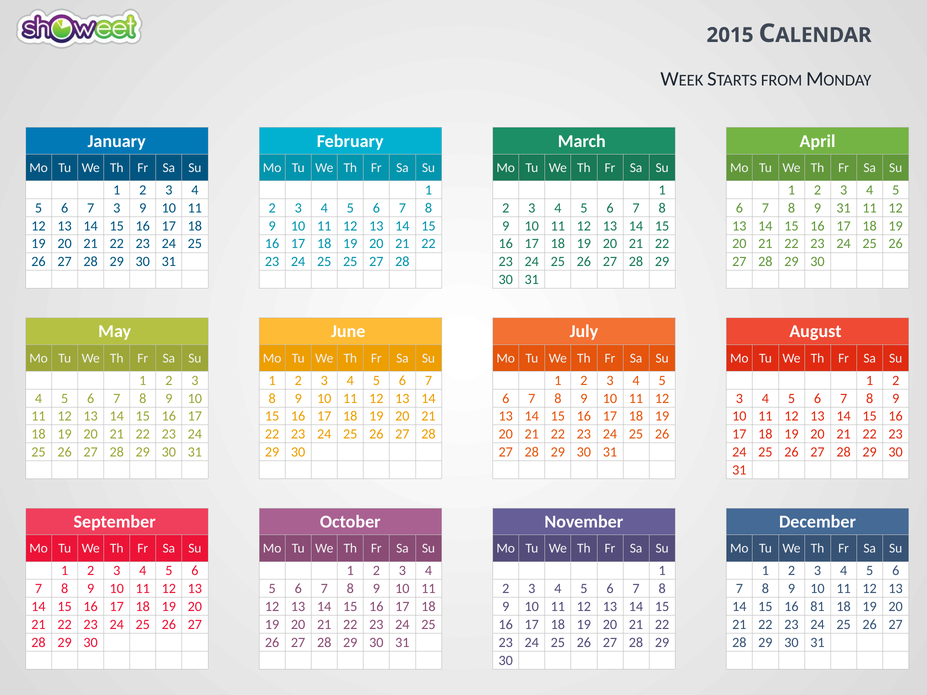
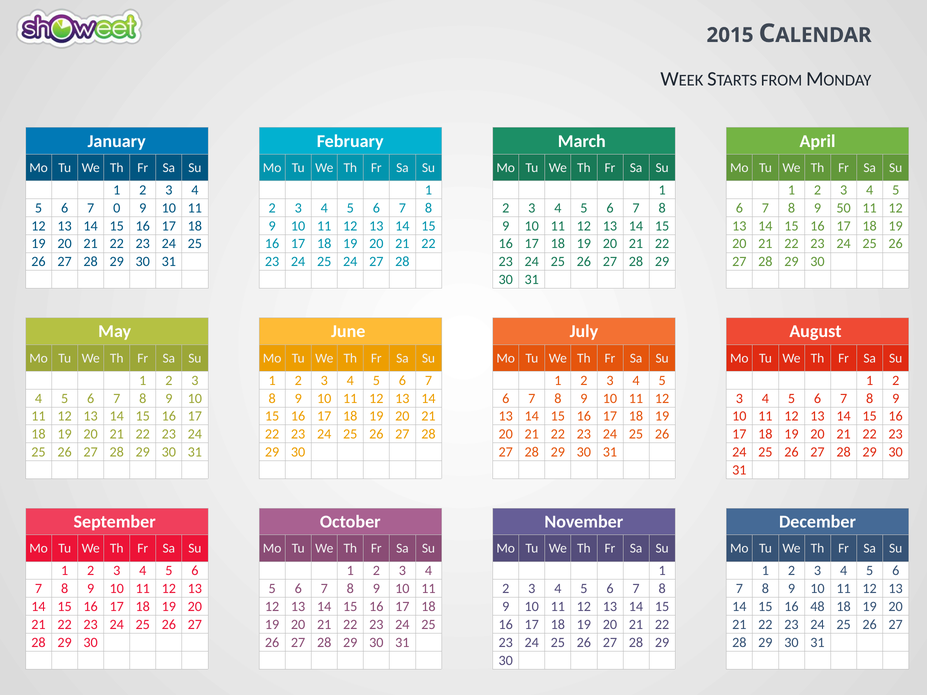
7 3: 3 -> 0
9 31: 31 -> 50
25 25: 25 -> 24
81: 81 -> 48
